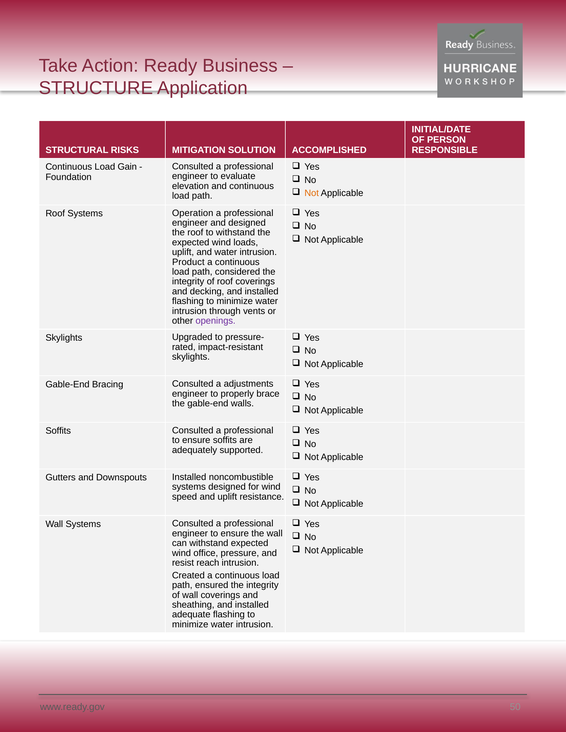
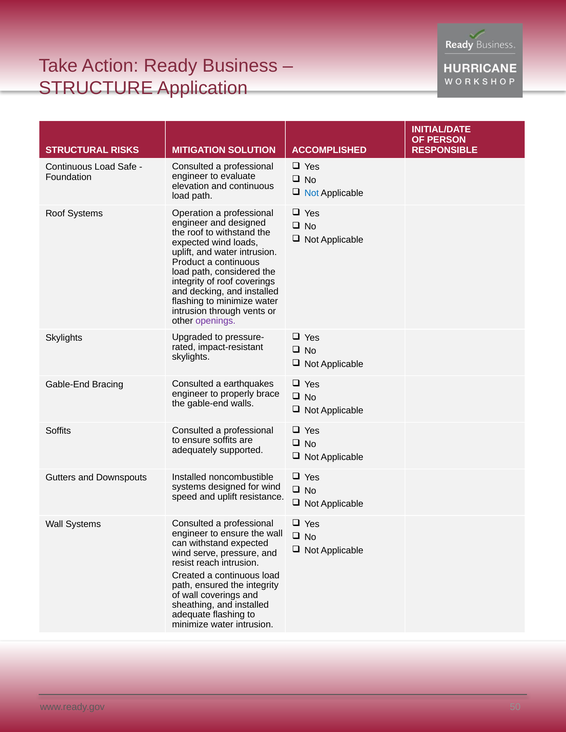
Gain: Gain -> Safe
Not at (312, 193) colour: orange -> blue
adjustments: adjustments -> earthquakes
office: office -> serve
